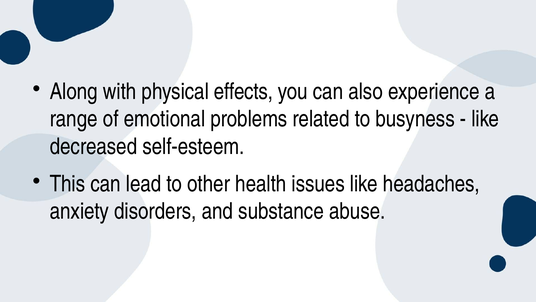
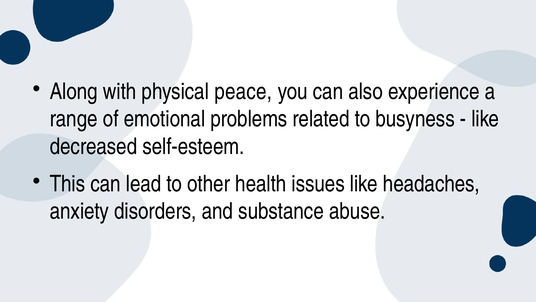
effects: effects -> peace
